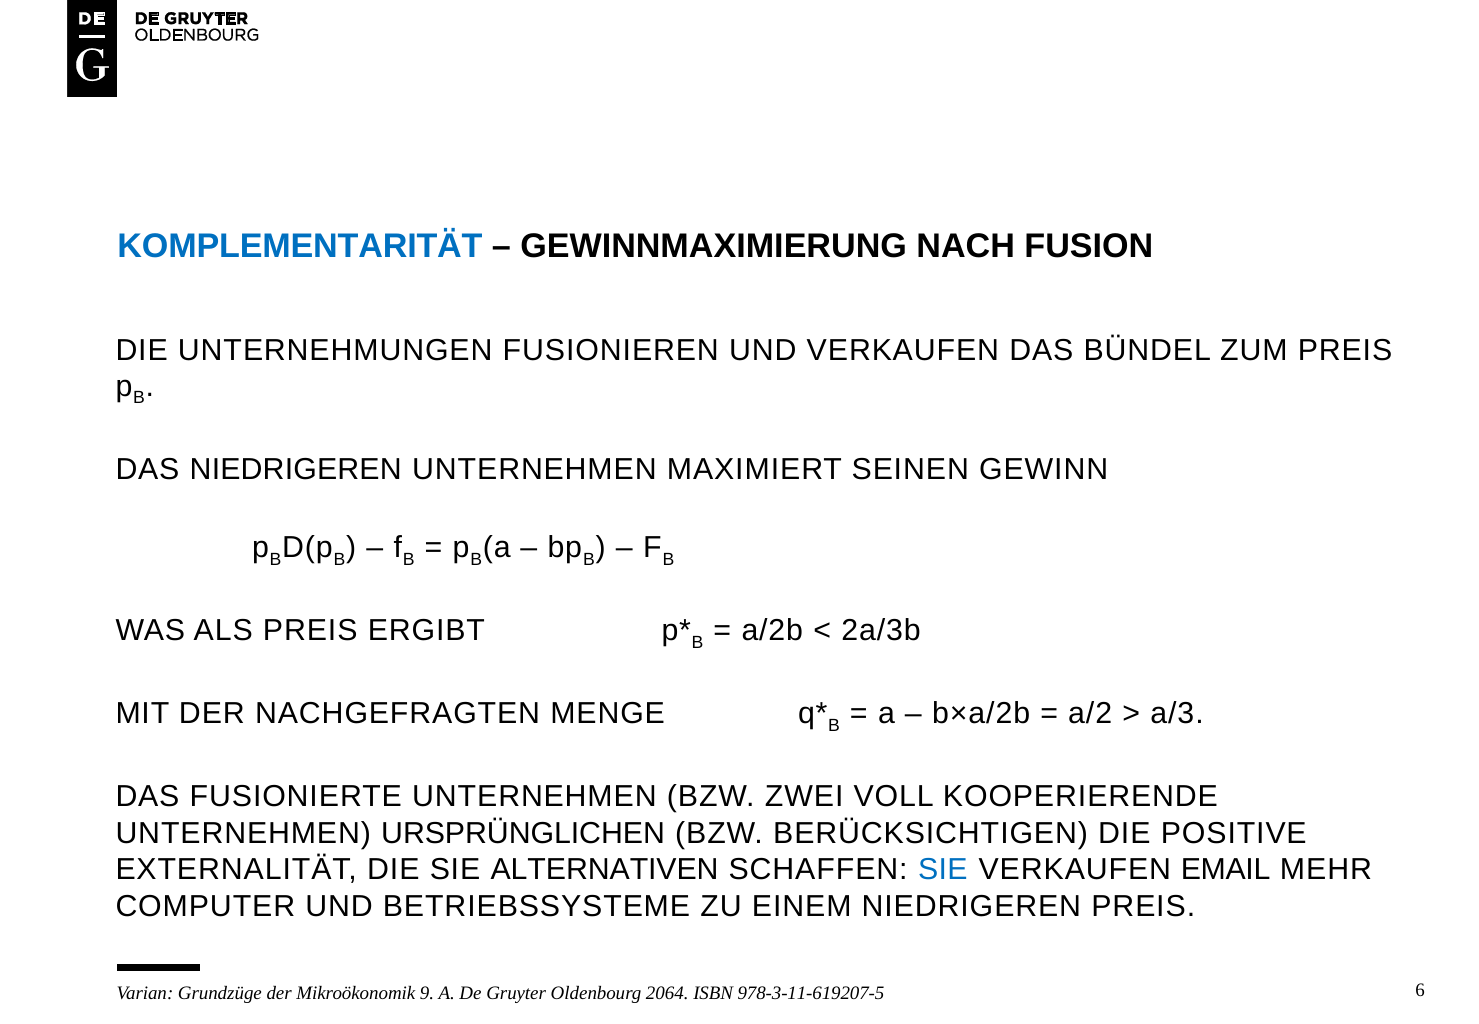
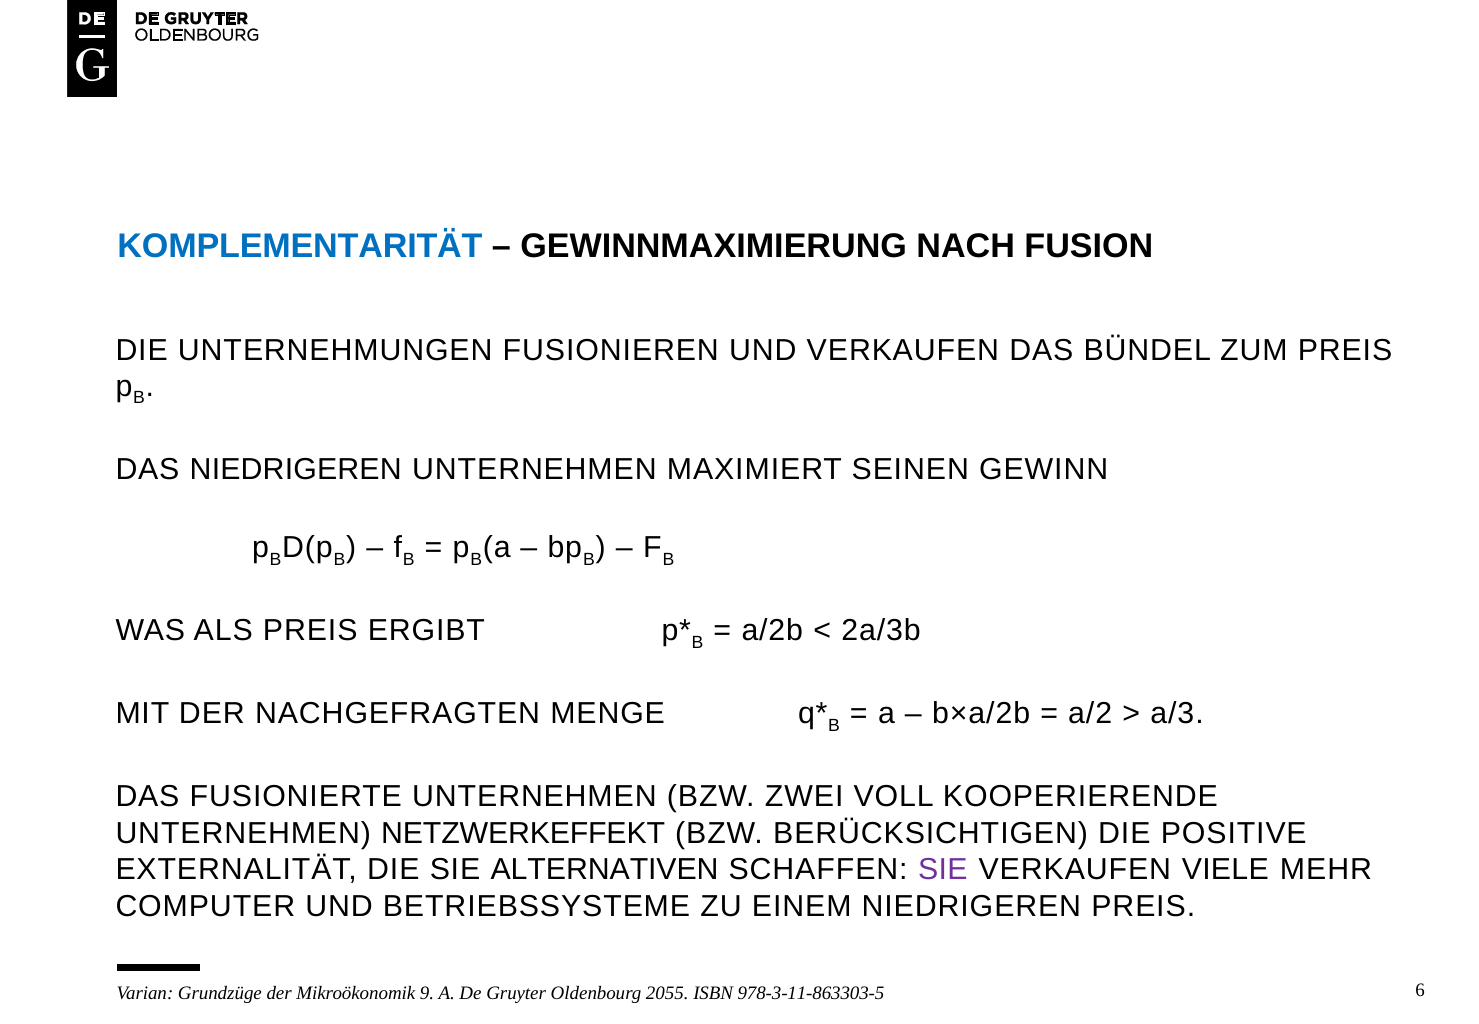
URSPRÜNGLICHEN: URSPRÜNGLICHEN -> NETZWERKEFFEKT
SIE at (943, 870) colour: blue -> purple
EMAIL: EMAIL -> VIELE
2064: 2064 -> 2055
978-3-11-619207-5: 978-3-11-619207-5 -> 978-3-11-863303-5
